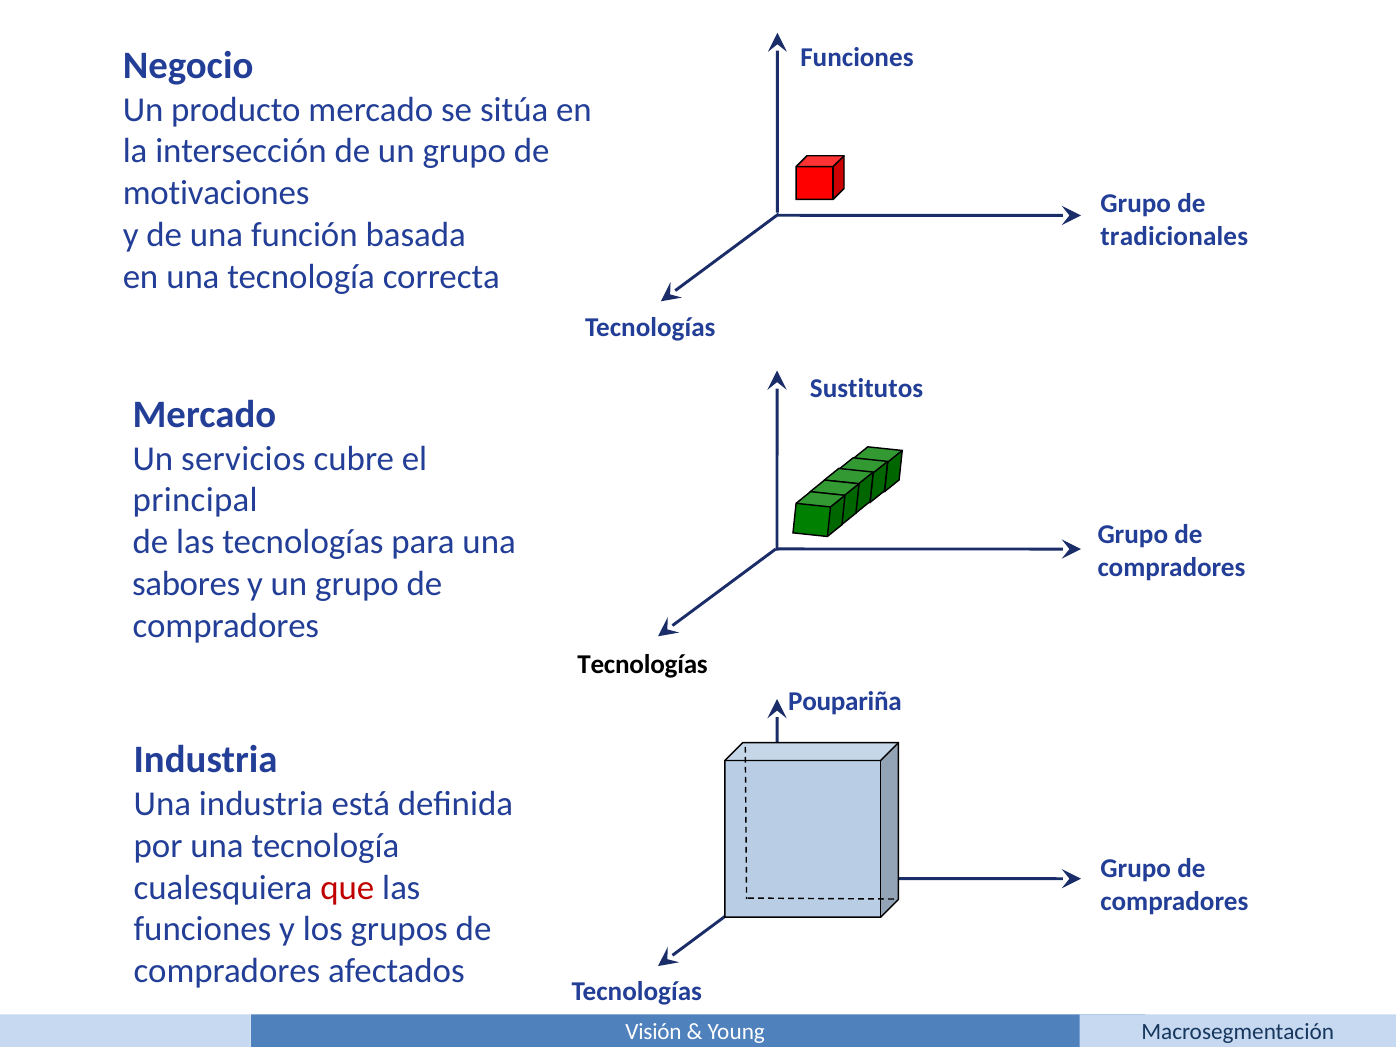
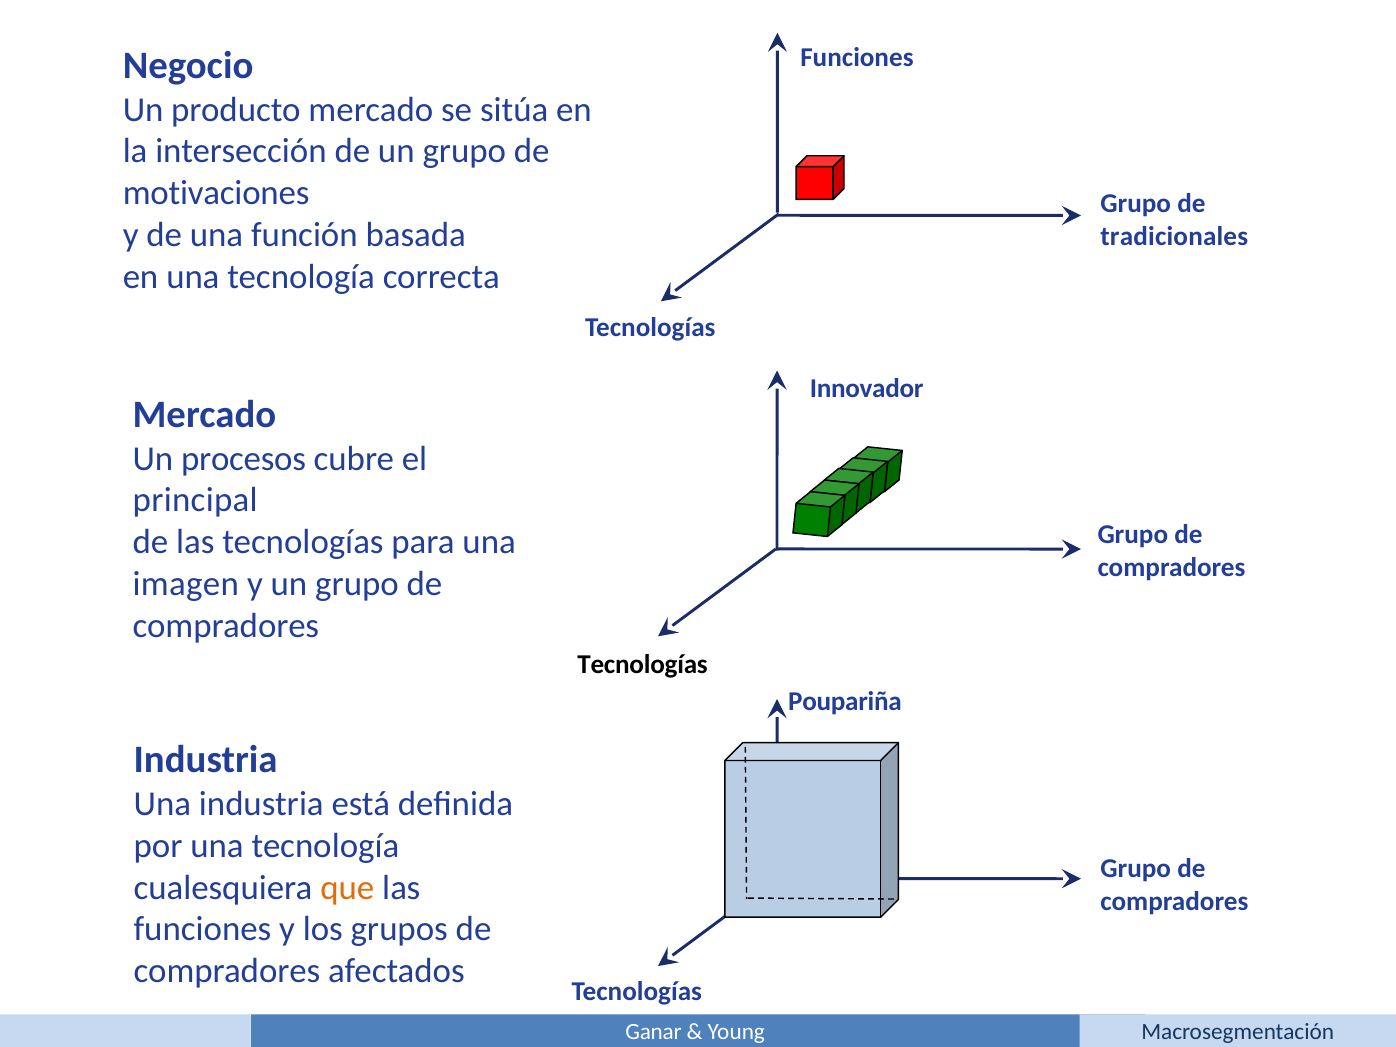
Sustitutos: Sustitutos -> Innovador
servicios: servicios -> procesos
sabores: sabores -> imagen
que colour: red -> orange
Visión: Visión -> Ganar
